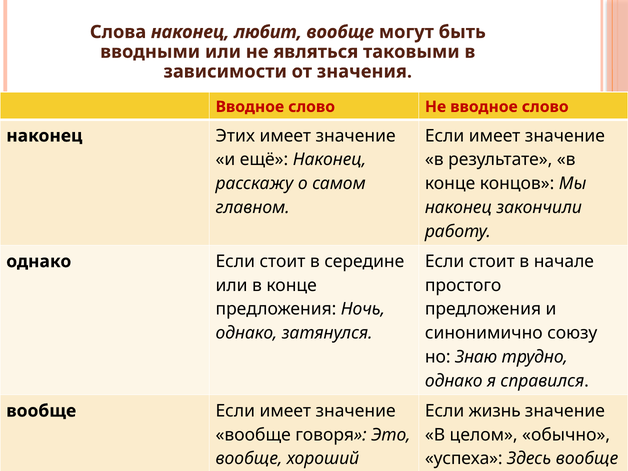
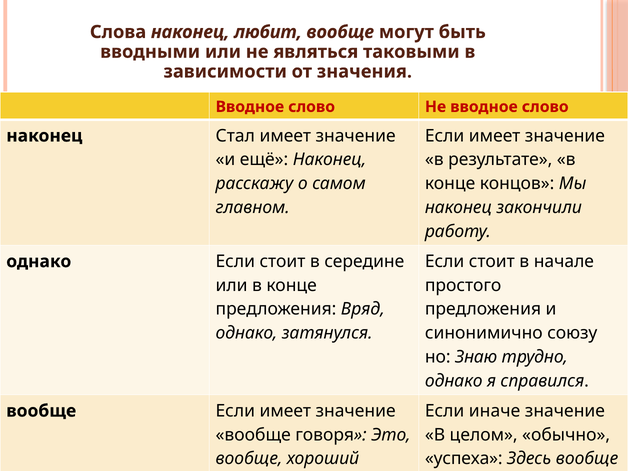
Этих: Этих -> Стал
Ночь: Ночь -> Вряд
жизнь: жизнь -> иначе
